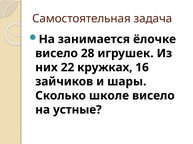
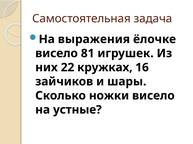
занимается: занимается -> выражения
28: 28 -> 81
школе: школе -> ножки
